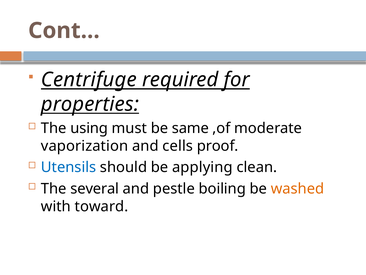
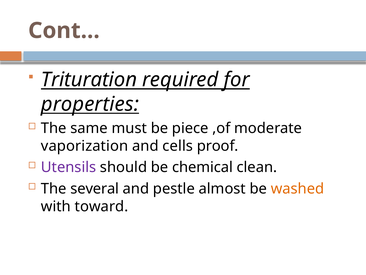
Centrifuge: Centrifuge -> Trituration
using: using -> same
same: same -> piece
Utensils colour: blue -> purple
applying: applying -> chemical
boiling: boiling -> almost
